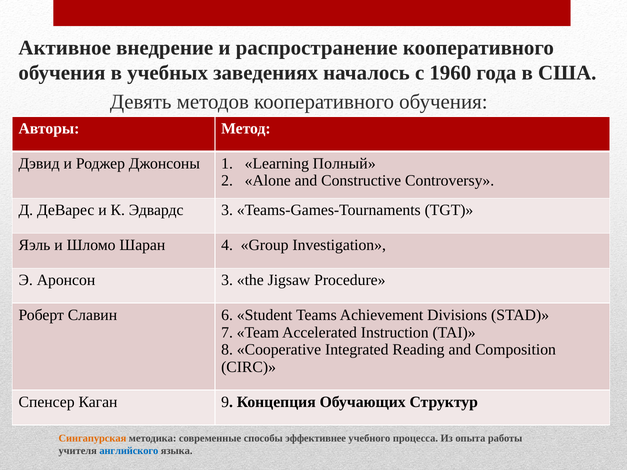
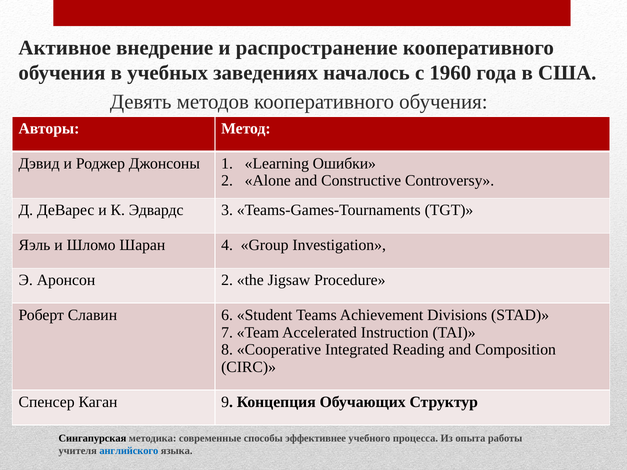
Полный: Полный -> Ошибки
Аронсон 3: 3 -> 2
Сингапурская colour: orange -> black
